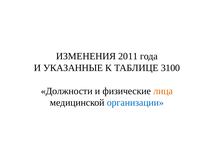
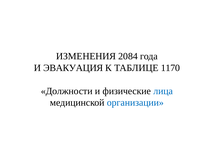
2011: 2011 -> 2084
УКАЗАННЫЕ: УКАЗАННЫЕ -> ЭВАКУАЦИЯ
3100: 3100 -> 1170
лица colour: orange -> blue
